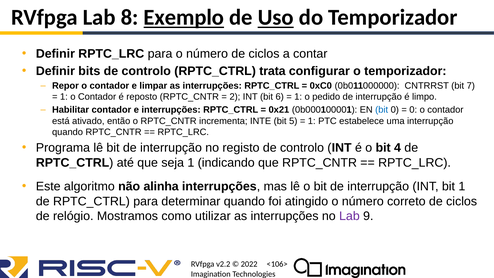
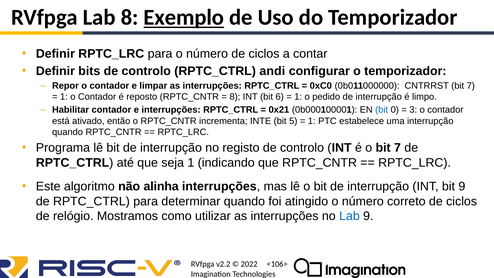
Uso underline: present -> none
trata: trata -> andi
2 at (235, 97): 2 -> 8
0 at (413, 110): 0 -> 3
o bit 4: 4 -> 7
bit 1: 1 -> 9
Lab at (349, 216) colour: purple -> blue
